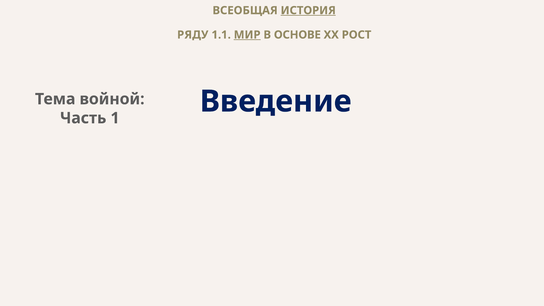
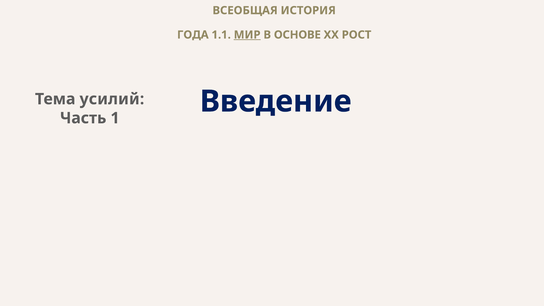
ИСТОРИЯ underline: present -> none
РЯДУ: РЯДУ -> ГОДА
войной: войной -> усилий
